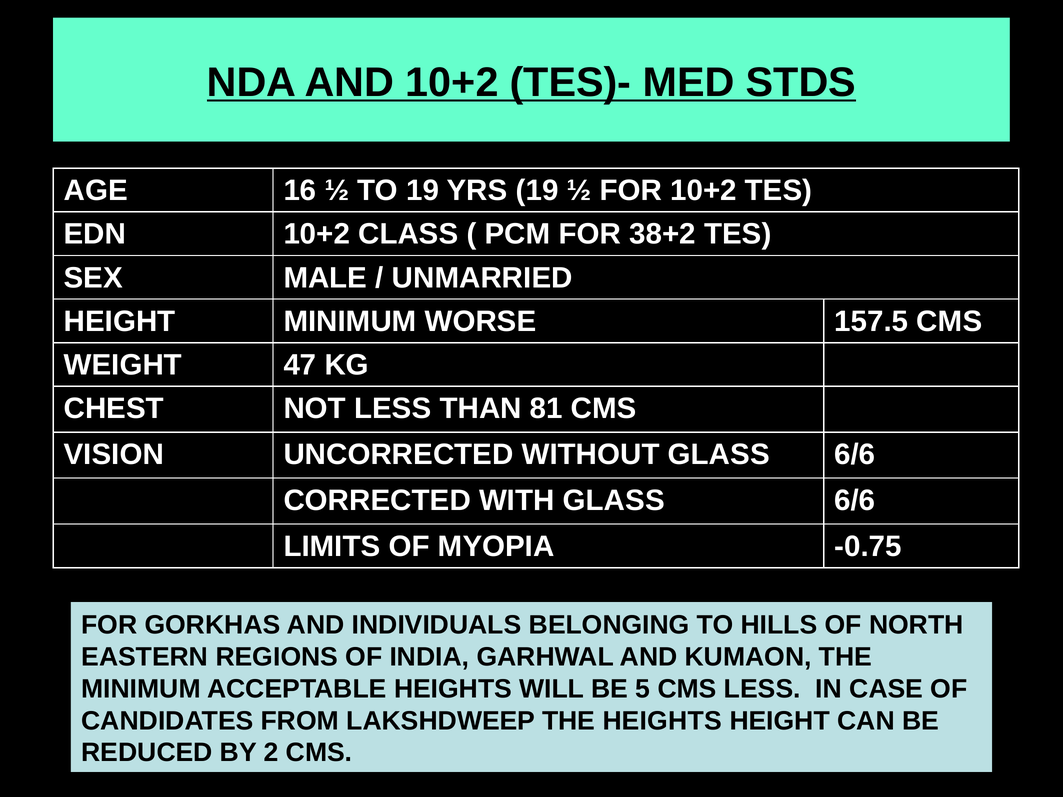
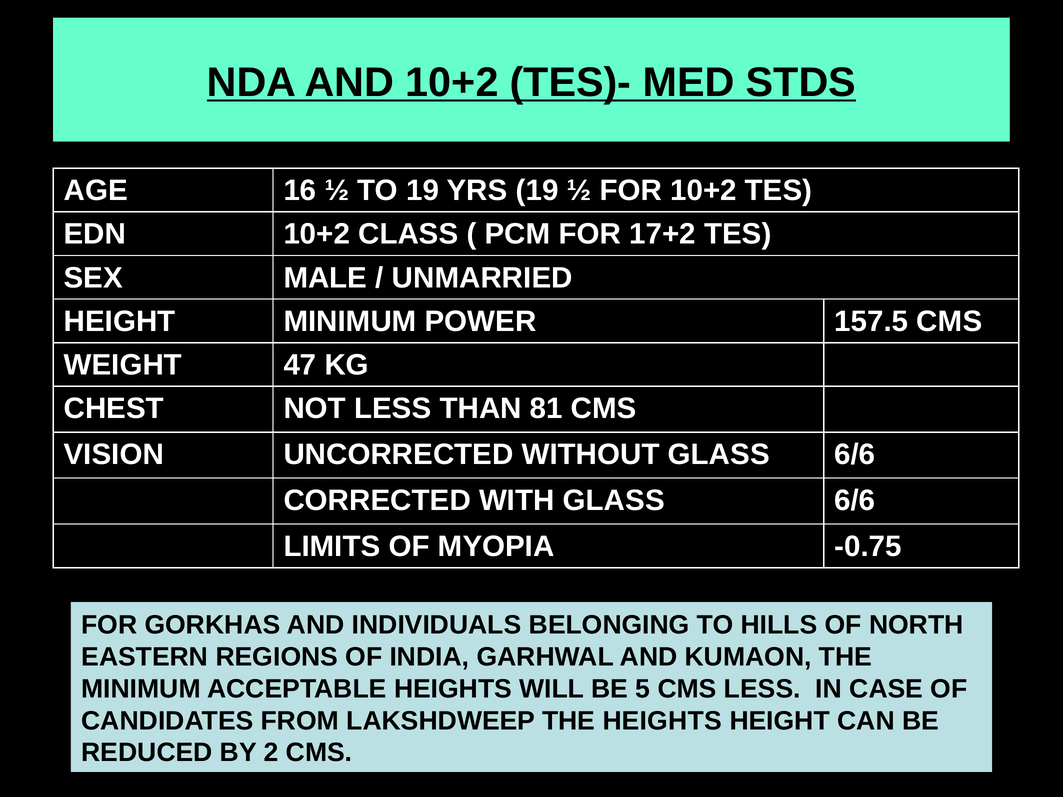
38+2: 38+2 -> 17+2
WORSE: WORSE -> POWER
